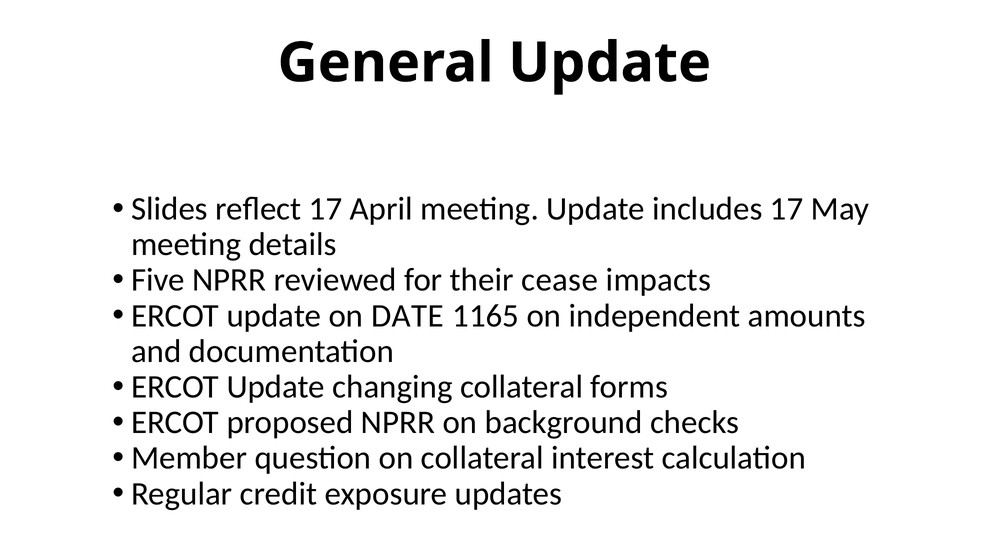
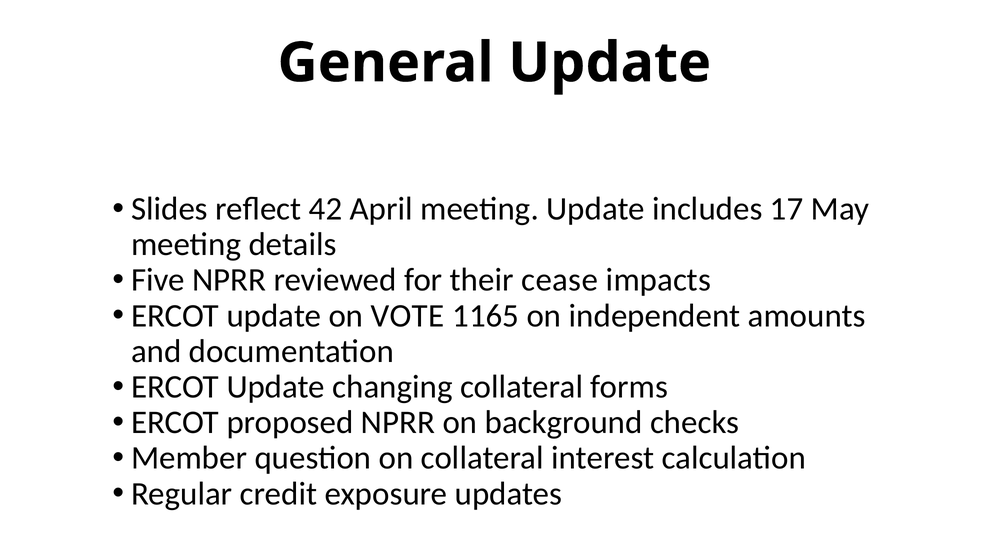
reflect 17: 17 -> 42
DATE: DATE -> VOTE
